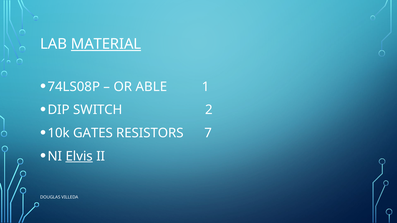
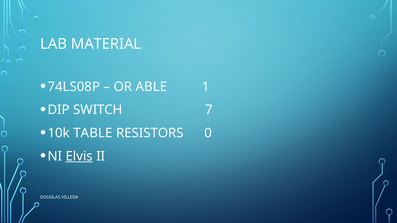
MATERIAL underline: present -> none
2: 2 -> 7
GATES: GATES -> TABLE
7: 7 -> 0
